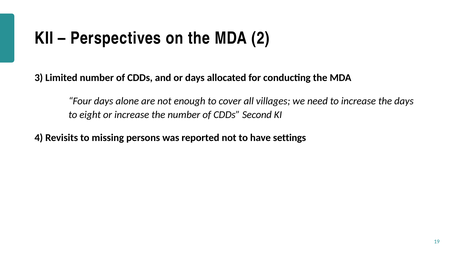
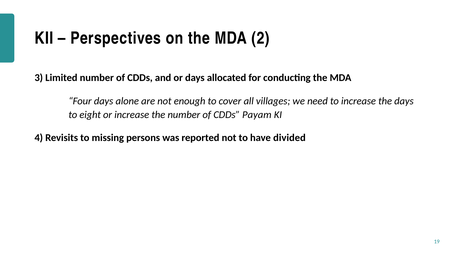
Second: Second -> Payam
settings: settings -> divided
